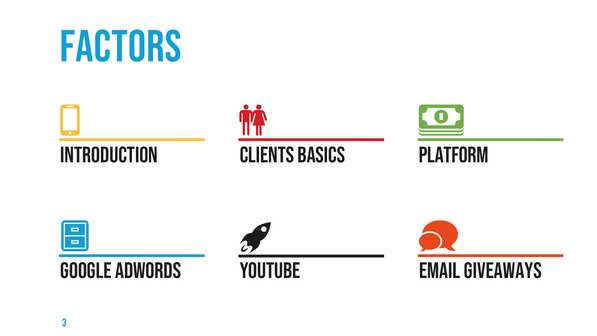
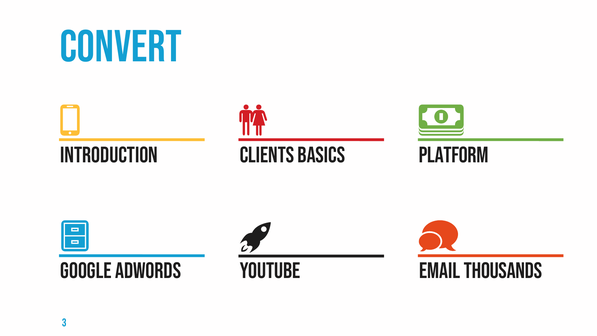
factors: factors -> convert
giveaways: giveaways -> thousands
